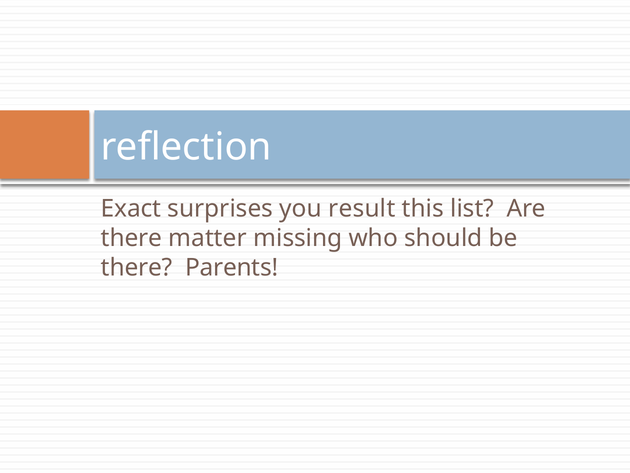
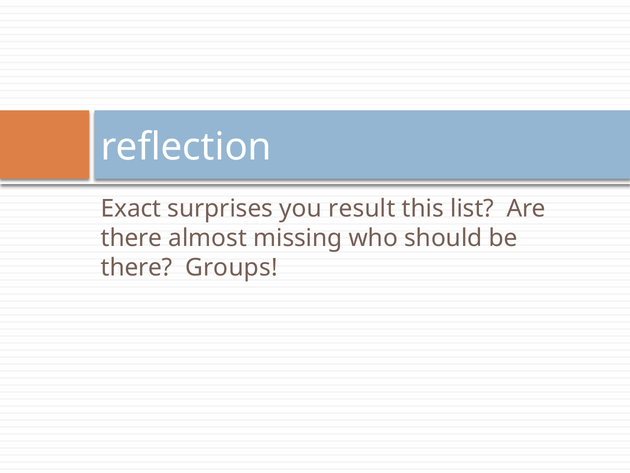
matter: matter -> almost
Parents: Parents -> Groups
